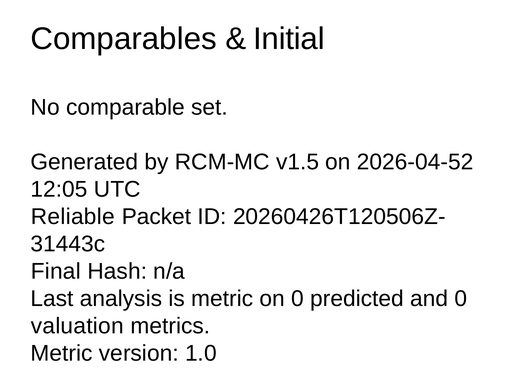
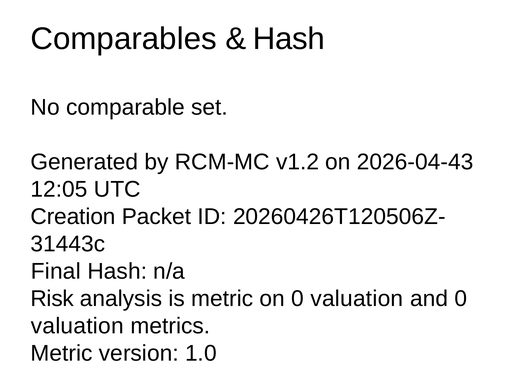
Initial at (289, 39): Initial -> Hash
v1.5: v1.5 -> v1.2
2026-04-52: 2026-04-52 -> 2026-04-43
Reliable: Reliable -> Creation
Last: Last -> Risk
on 0 predicted: predicted -> valuation
